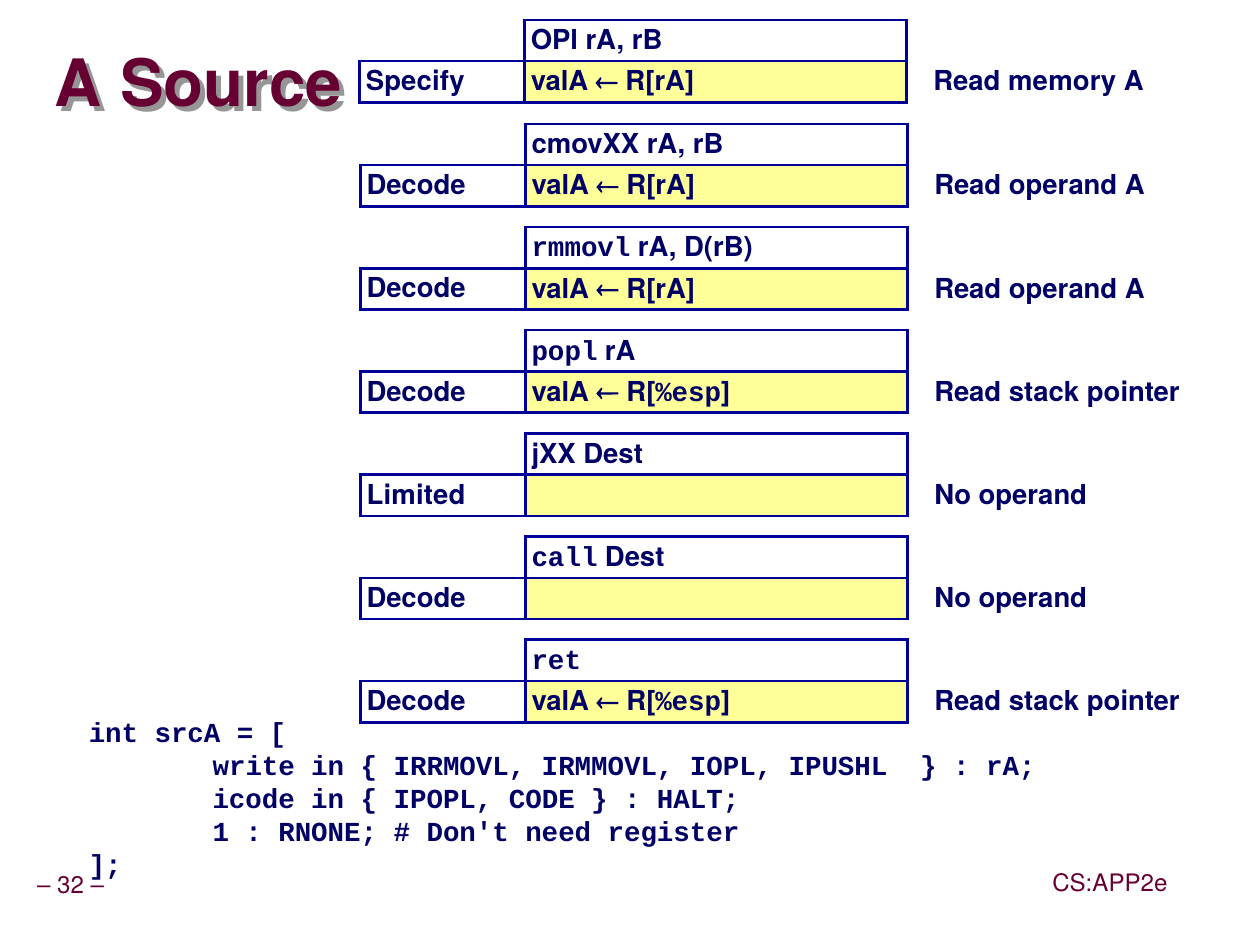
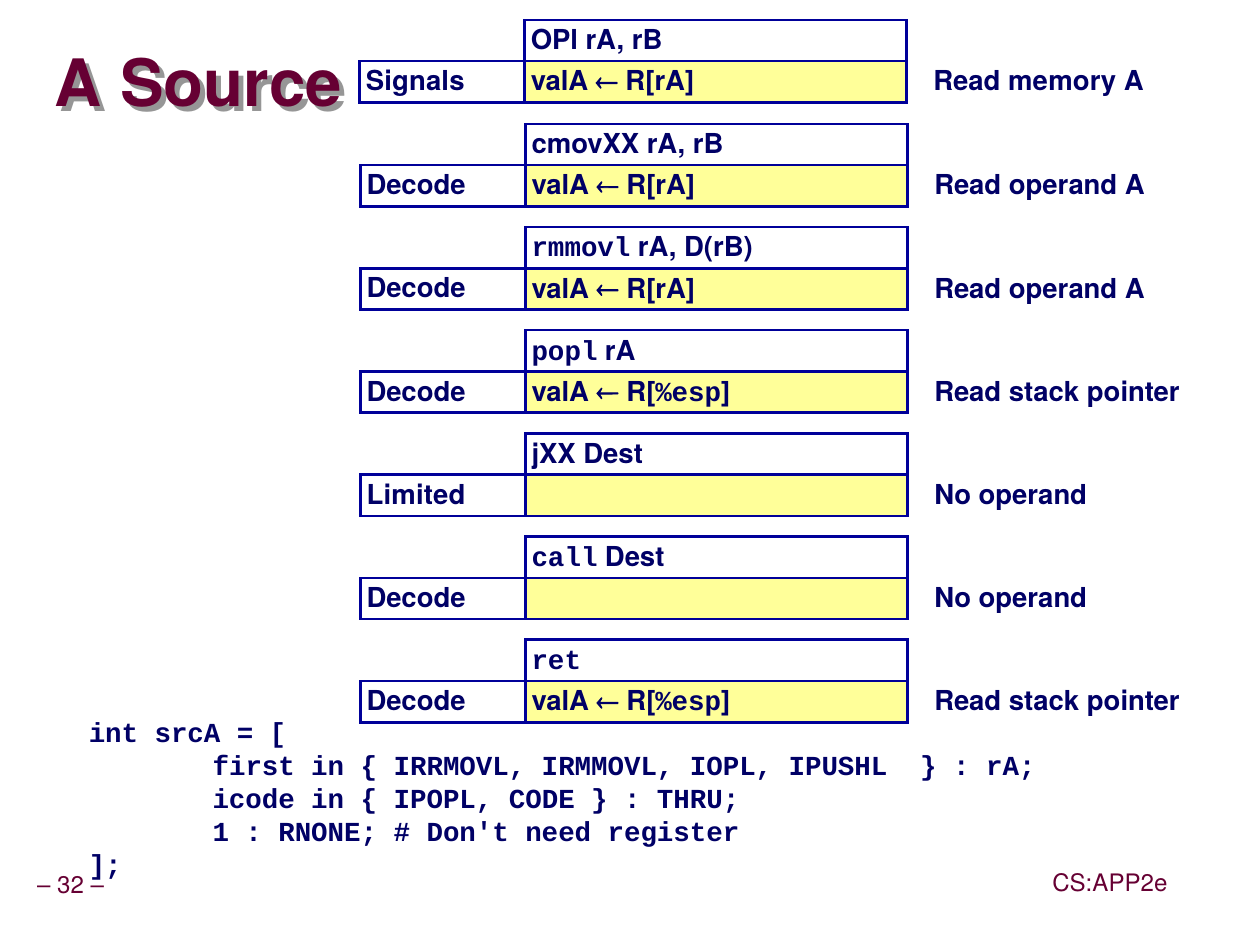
Specify: Specify -> Signals
write: write -> first
HALT: HALT -> THRU
